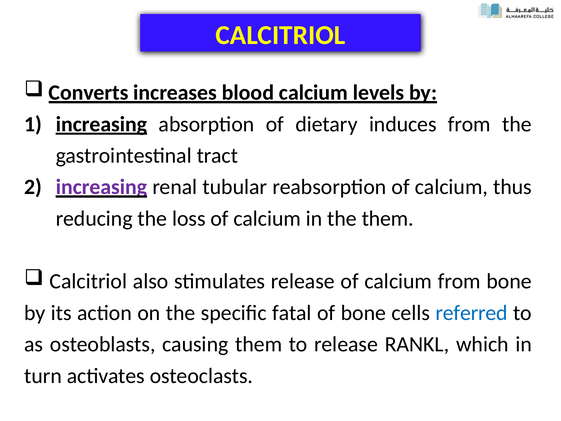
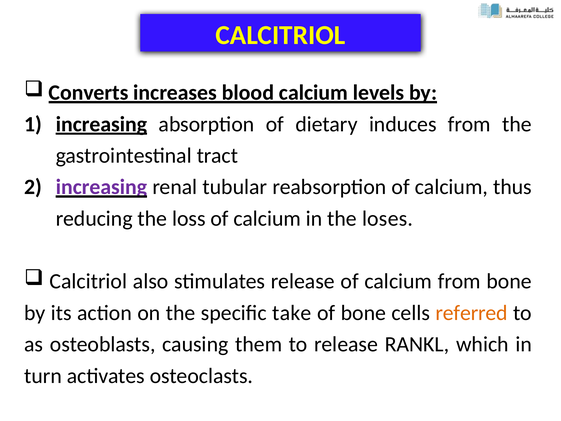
the them: them -> loses
fatal: fatal -> take
referred colour: blue -> orange
